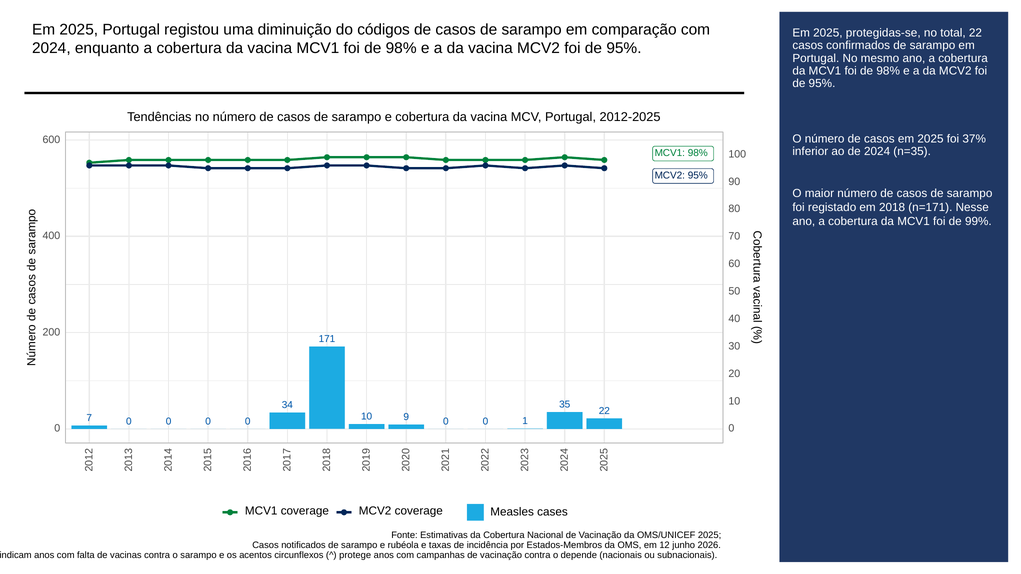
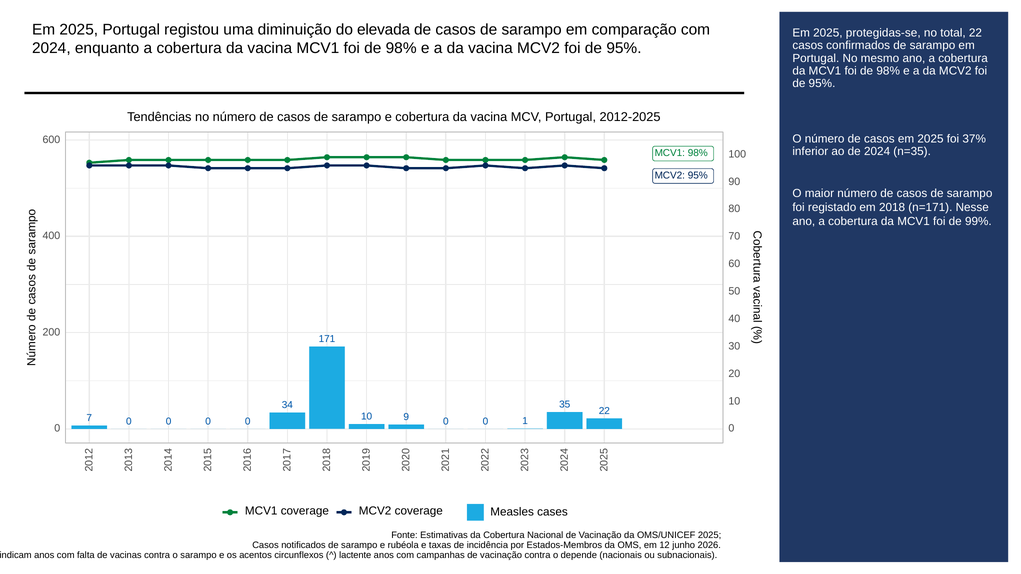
códigos: códigos -> elevada
protege: protege -> lactente
